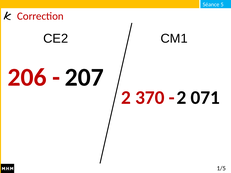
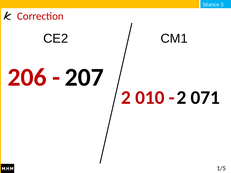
370: 370 -> 010
